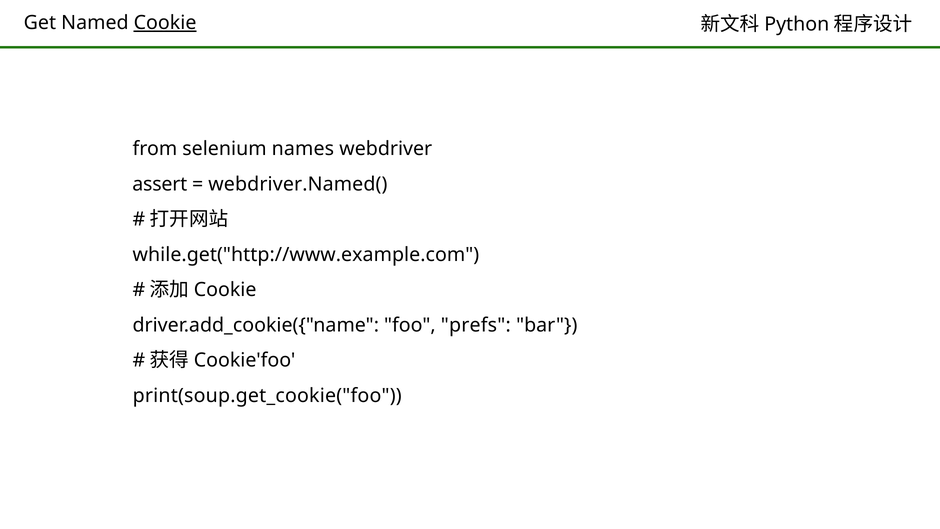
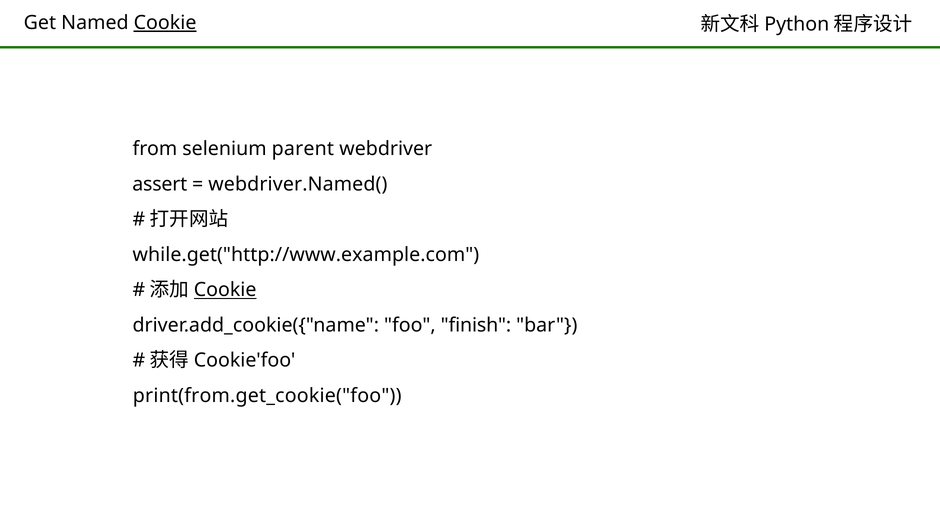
names: names -> parent
Cookie at (225, 290) underline: none -> present
prefs: prefs -> finish
print(soup.get_cookie("foo: print(soup.get_cookie("foo -> print(from.get_cookie("foo
